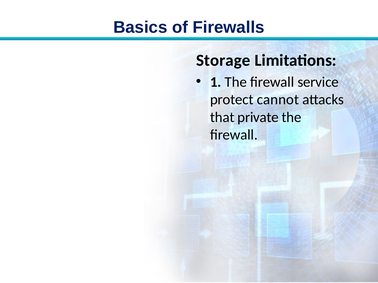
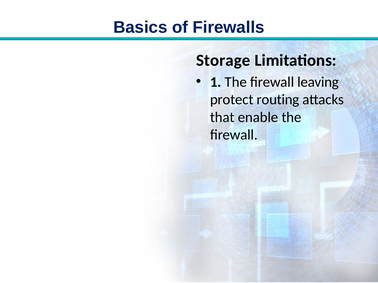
service: service -> leaving
cannot: cannot -> routing
private: private -> enable
